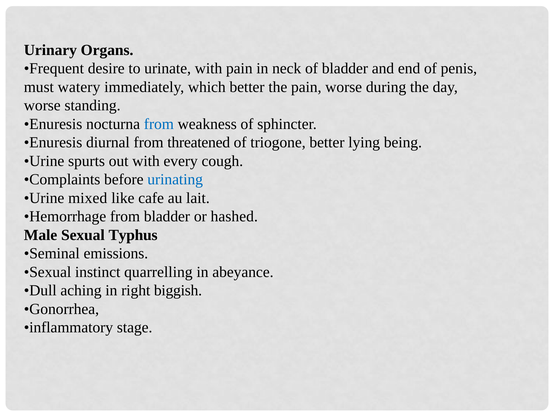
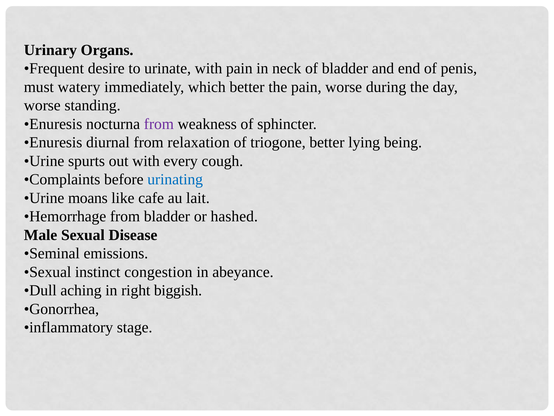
from at (159, 124) colour: blue -> purple
threatened: threatened -> relaxation
mixed: mixed -> moans
Typhus: Typhus -> Disease
quarrelling: quarrelling -> congestion
